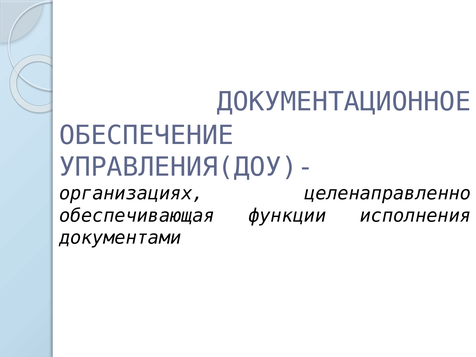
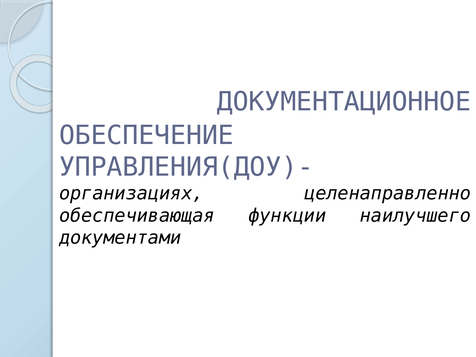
исполнения: исполнения -> наилучшего
